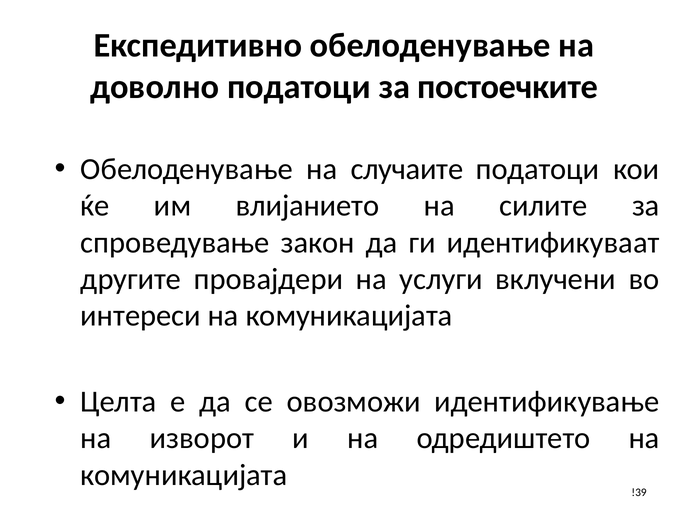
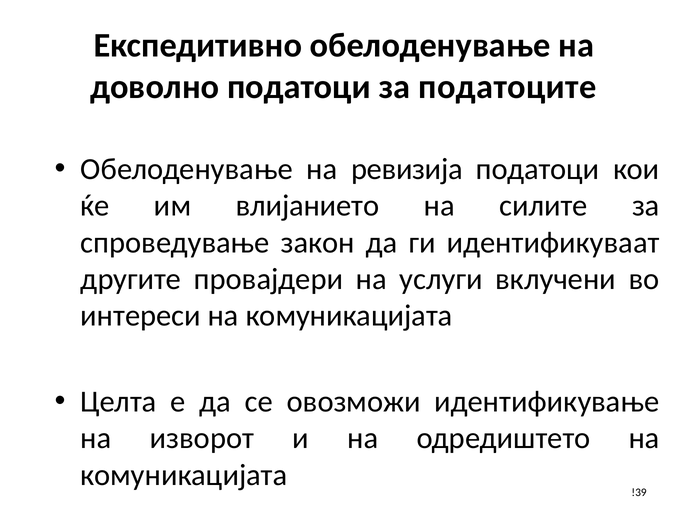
постоечките: постоечките -> податоците
случаите: случаите -> ревизија
